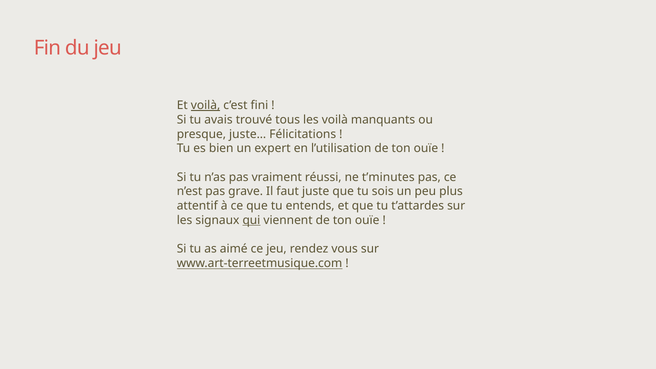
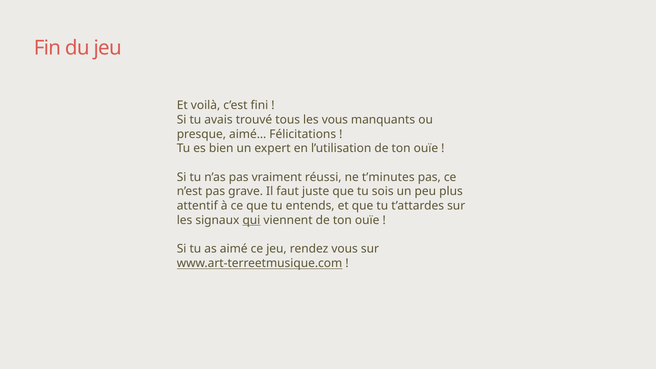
voilà at (206, 105) underline: present -> none
les voilà: voilà -> vous
juste…: juste… -> aimé…
